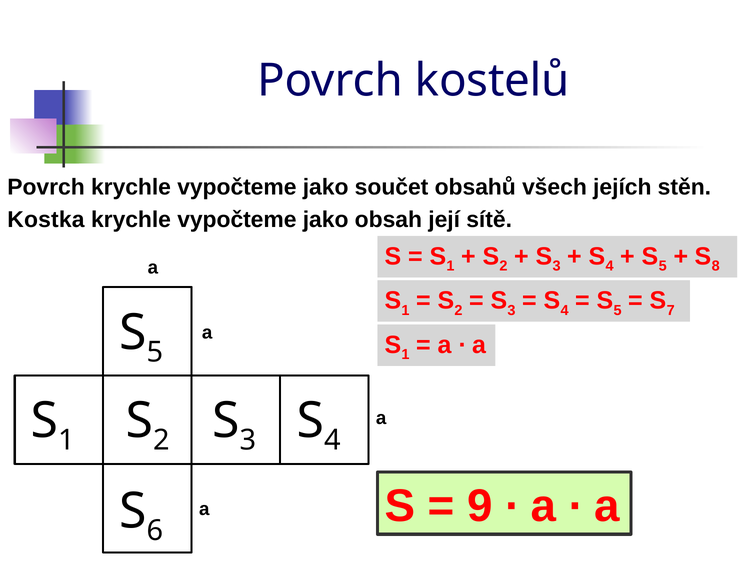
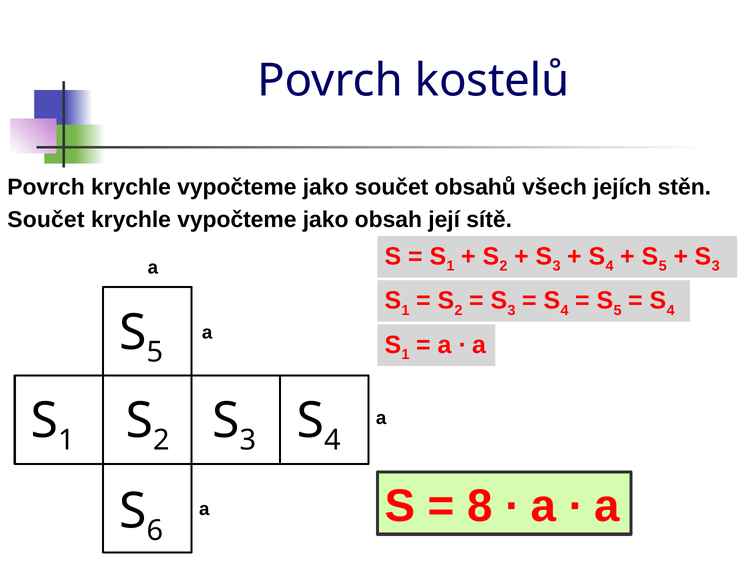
Kostka at (46, 220): Kostka -> Součet
8 at (716, 266): 8 -> 3
7 at (671, 310): 7 -> 4
9: 9 -> 8
